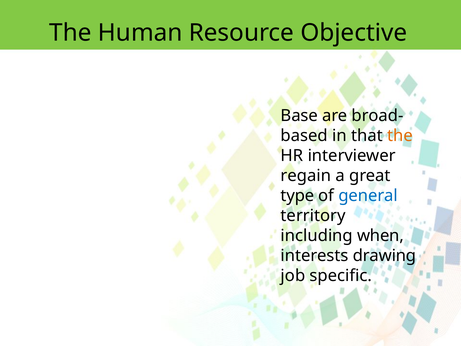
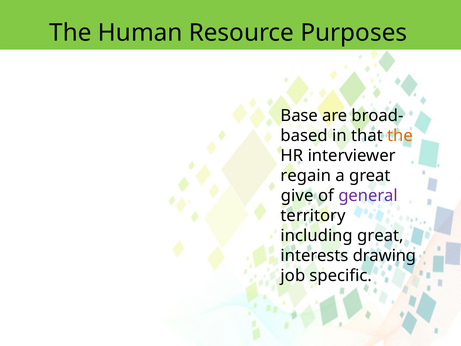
Objective: Objective -> Purposes
type: type -> give
general colour: blue -> purple
including when: when -> great
